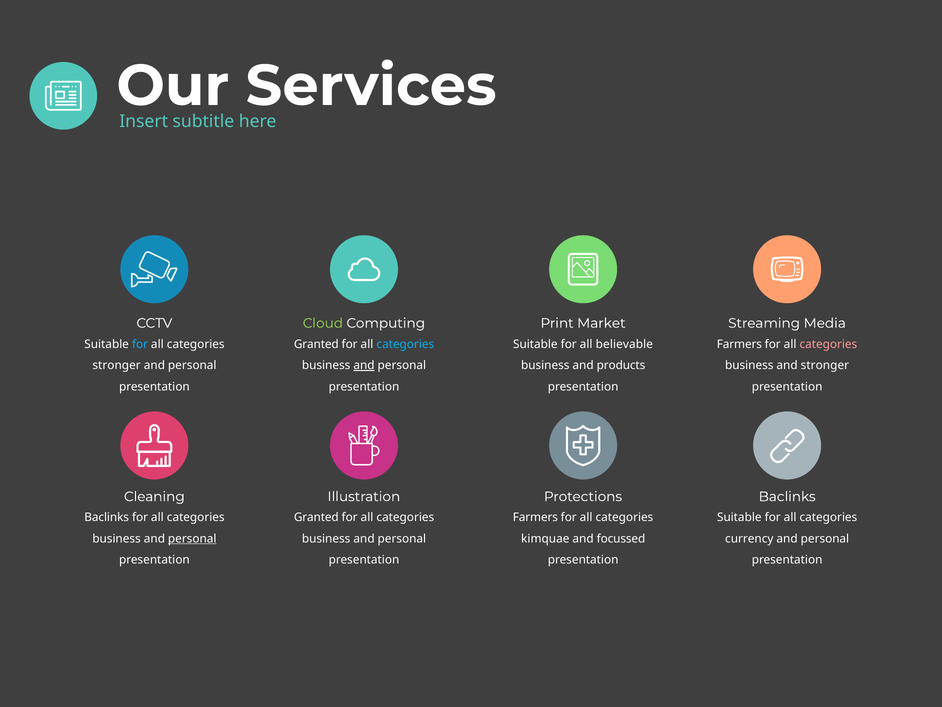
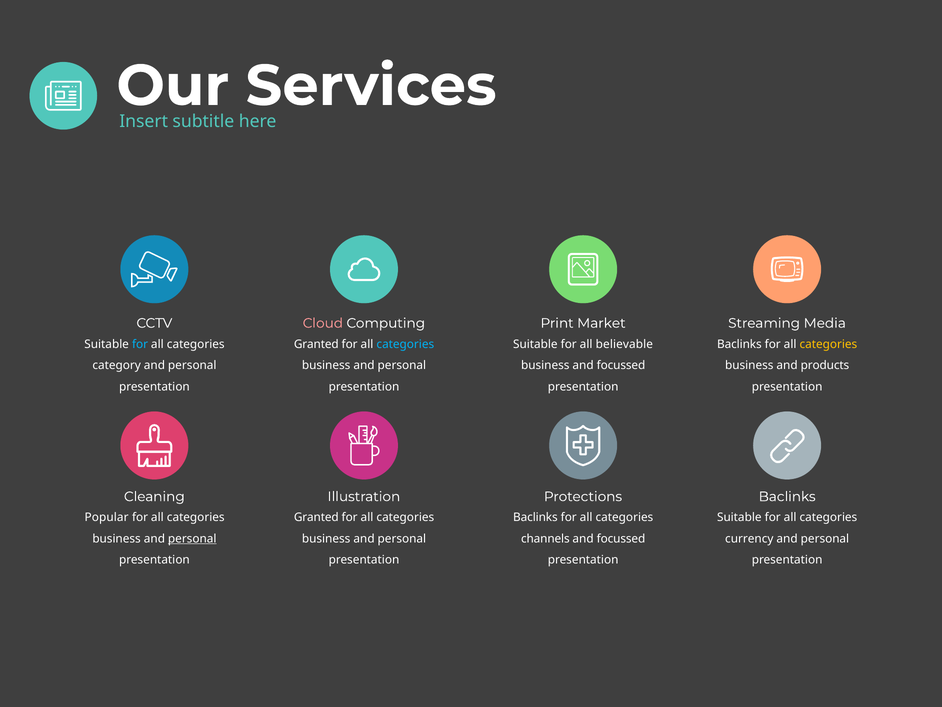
Cloud colour: light green -> pink
Farmers at (739, 344): Farmers -> Baclinks
categories at (828, 344) colour: pink -> yellow
stronger at (117, 365): stronger -> category
and at (364, 365) underline: present -> none
business and products: products -> focussed
and stronger: stronger -> products
Baclinks at (107, 517): Baclinks -> Popular
Farmers at (535, 517): Farmers -> Baclinks
kimquae: kimquae -> channels
